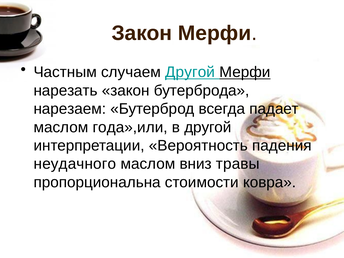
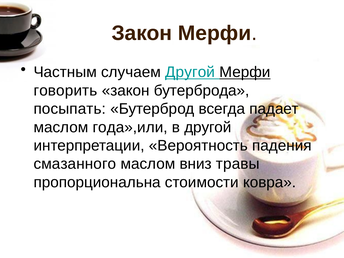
нарезать: нарезать -> говорить
нарезаем: нарезаем -> посыпать
неудачного: неудачного -> смазанного
